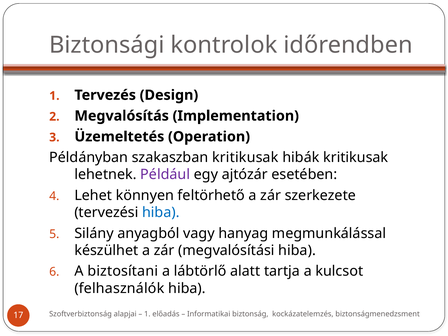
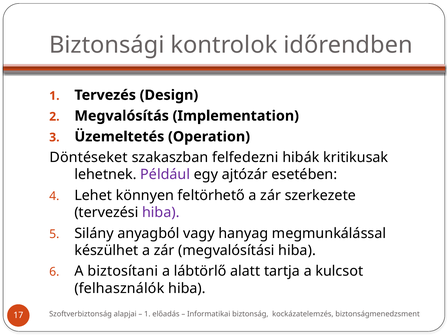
Példányban: Példányban -> Döntéseket
szakaszban kritikusak: kritikusak -> felfedezni
hiba at (161, 213) colour: blue -> purple
